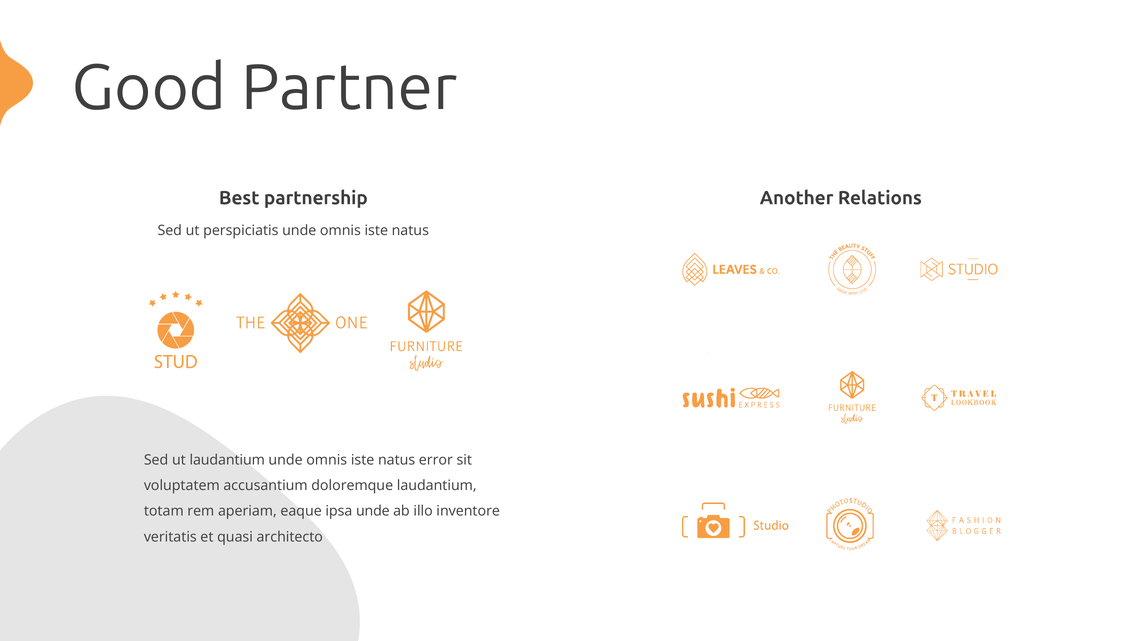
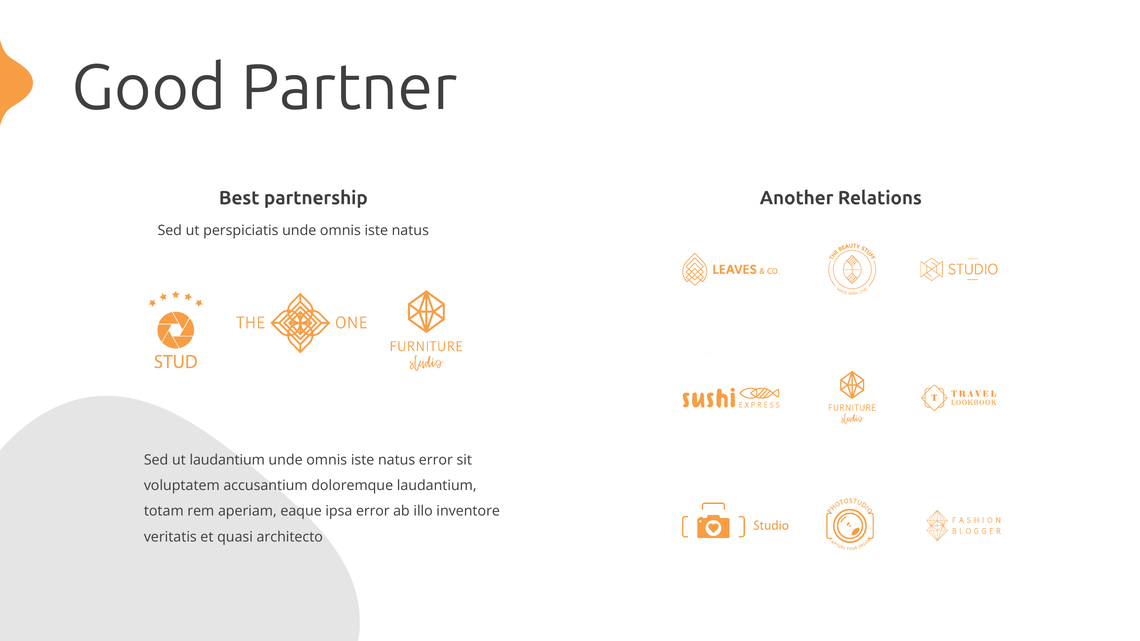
ipsa unde: unde -> error
